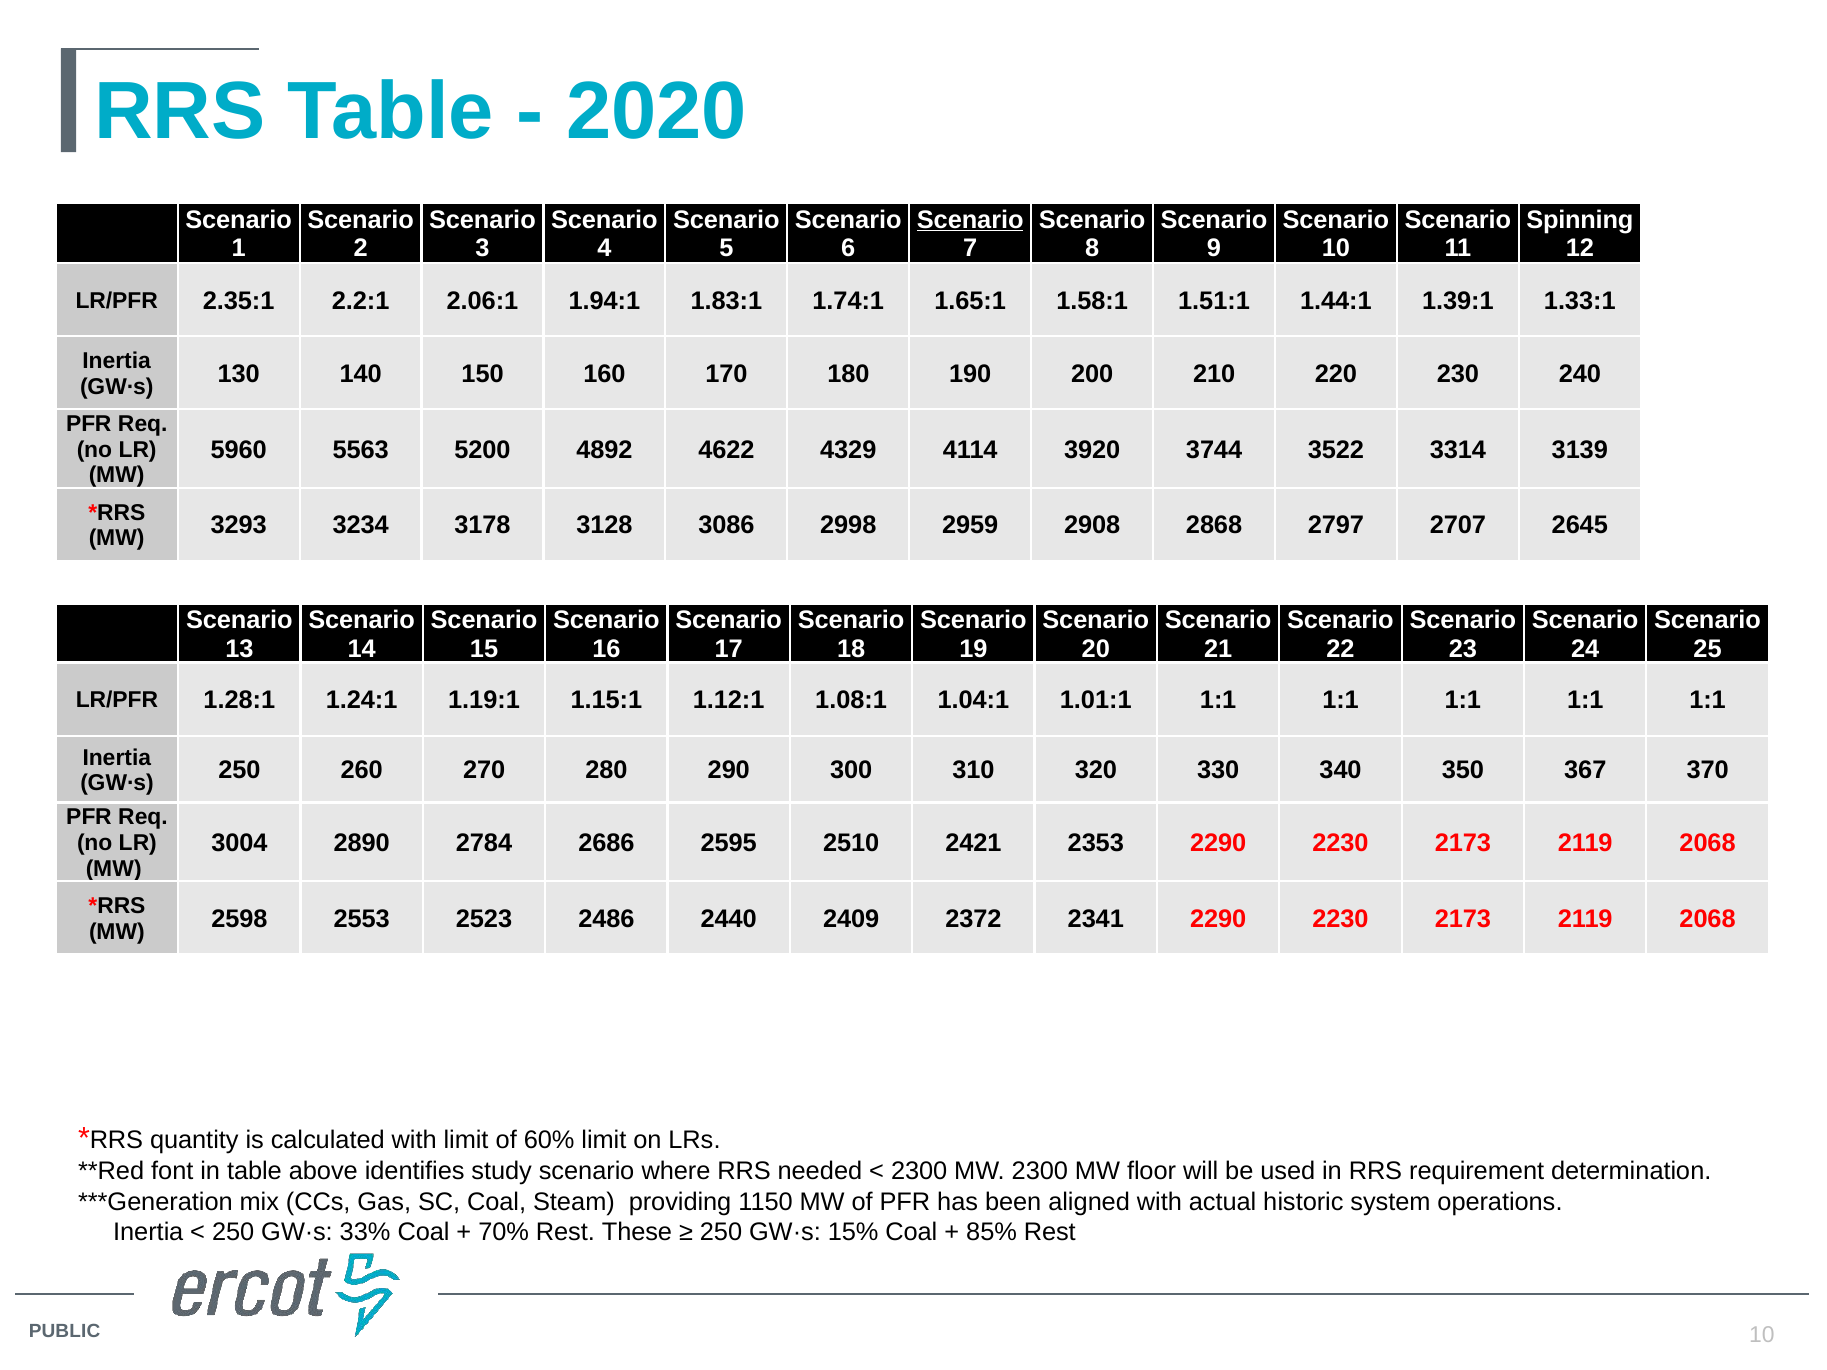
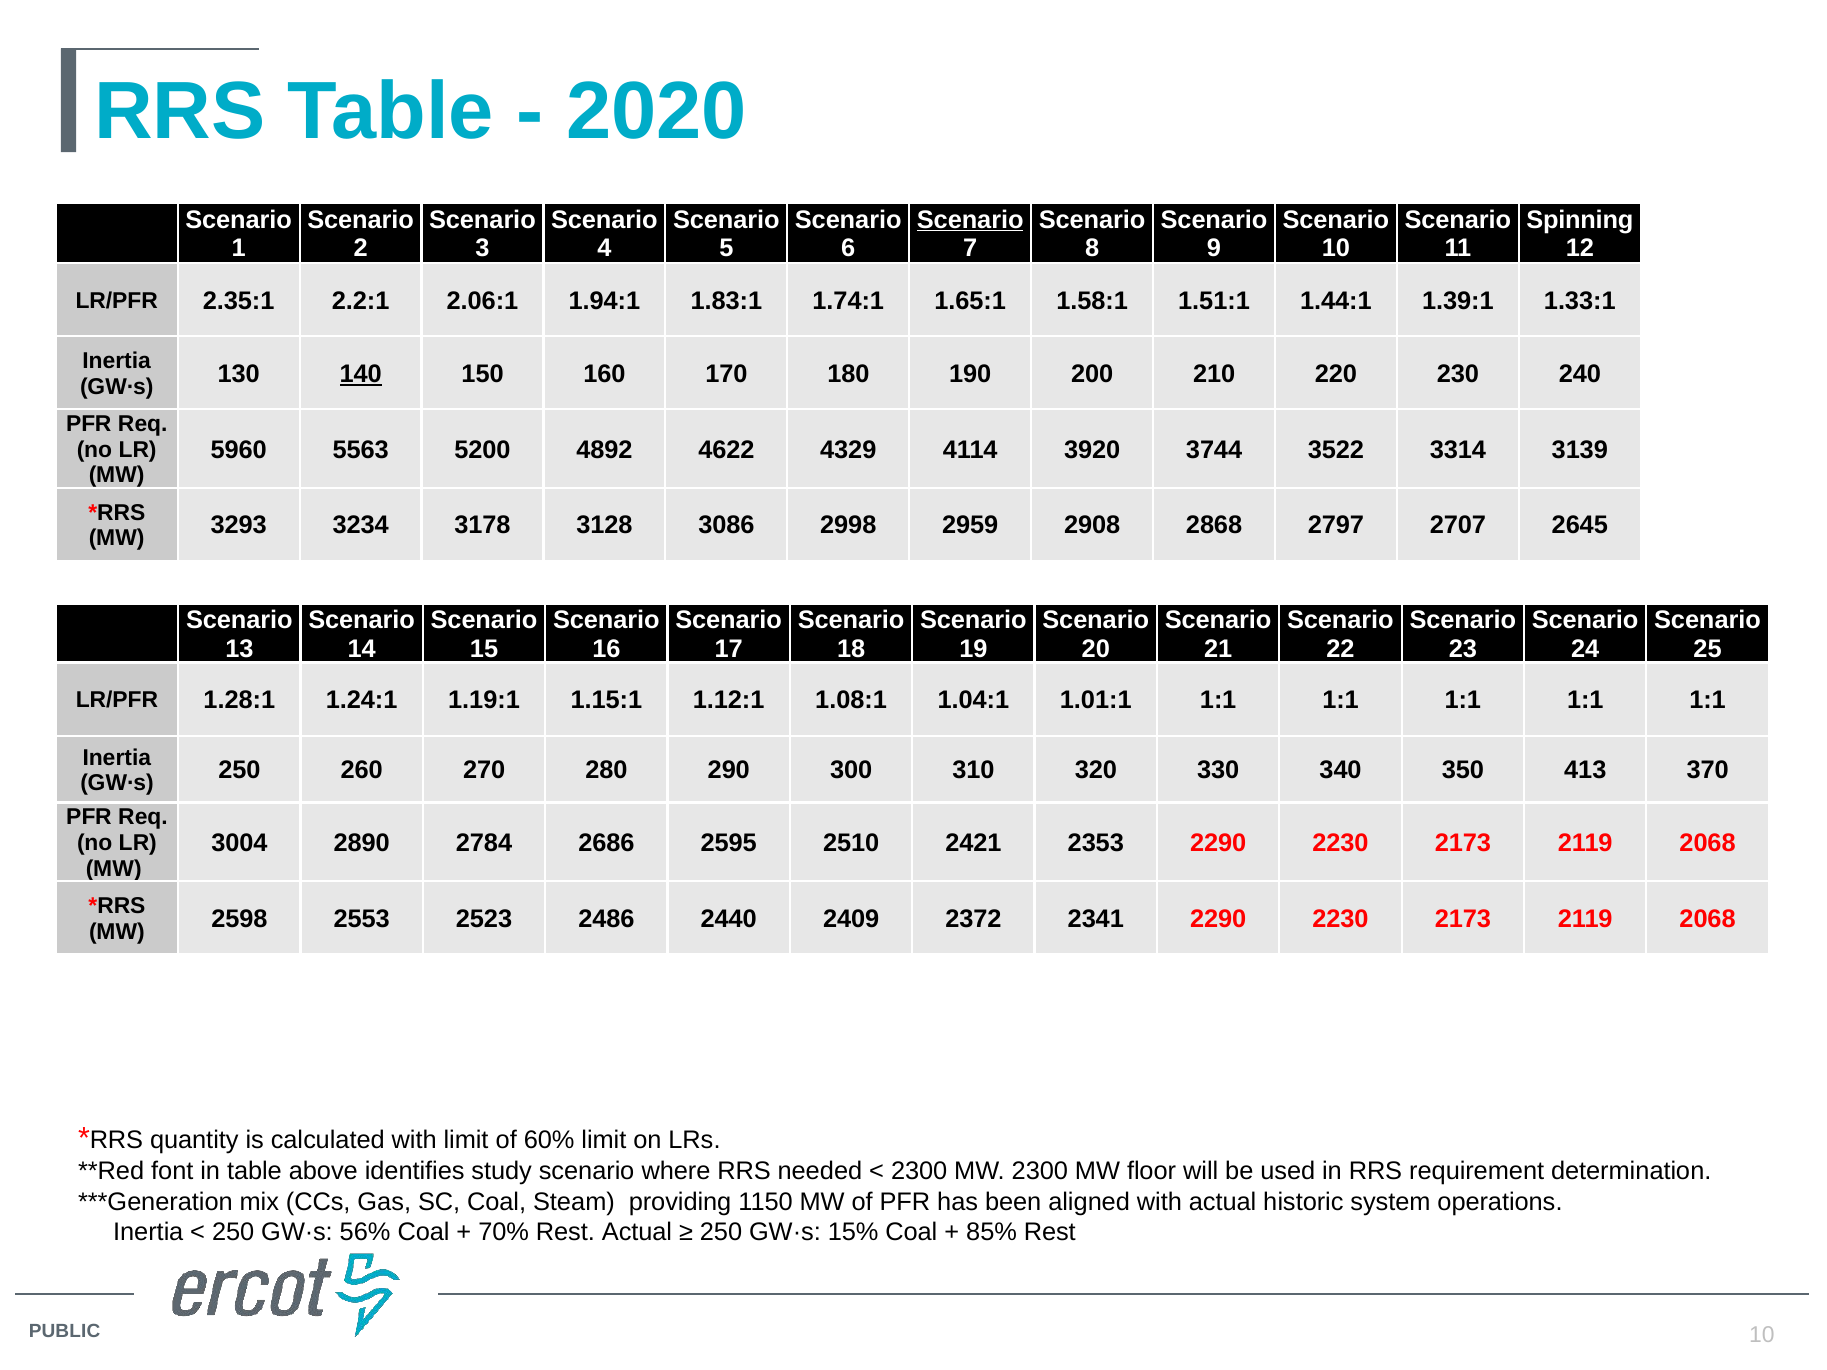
140 underline: none -> present
367: 367 -> 413
33%: 33% -> 56%
Rest These: These -> Actual
